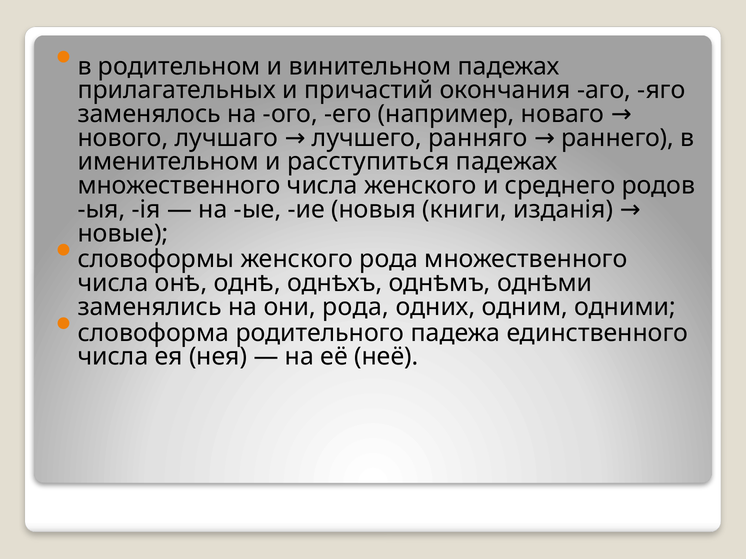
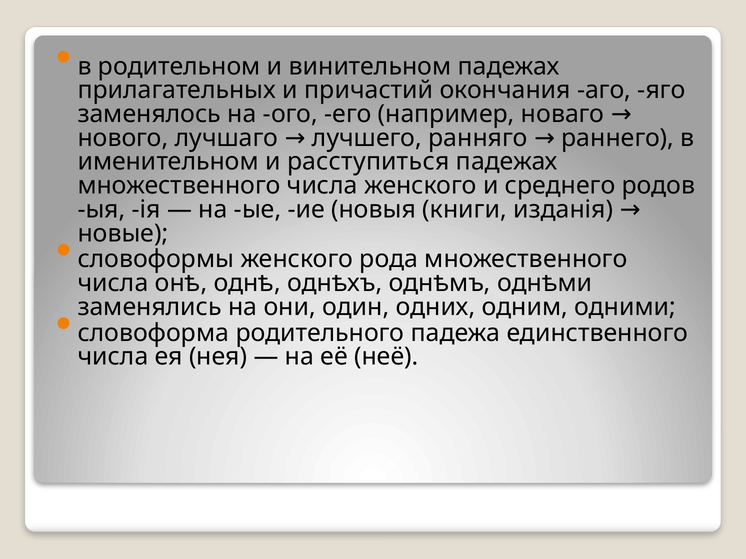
они рода: рода -> один
